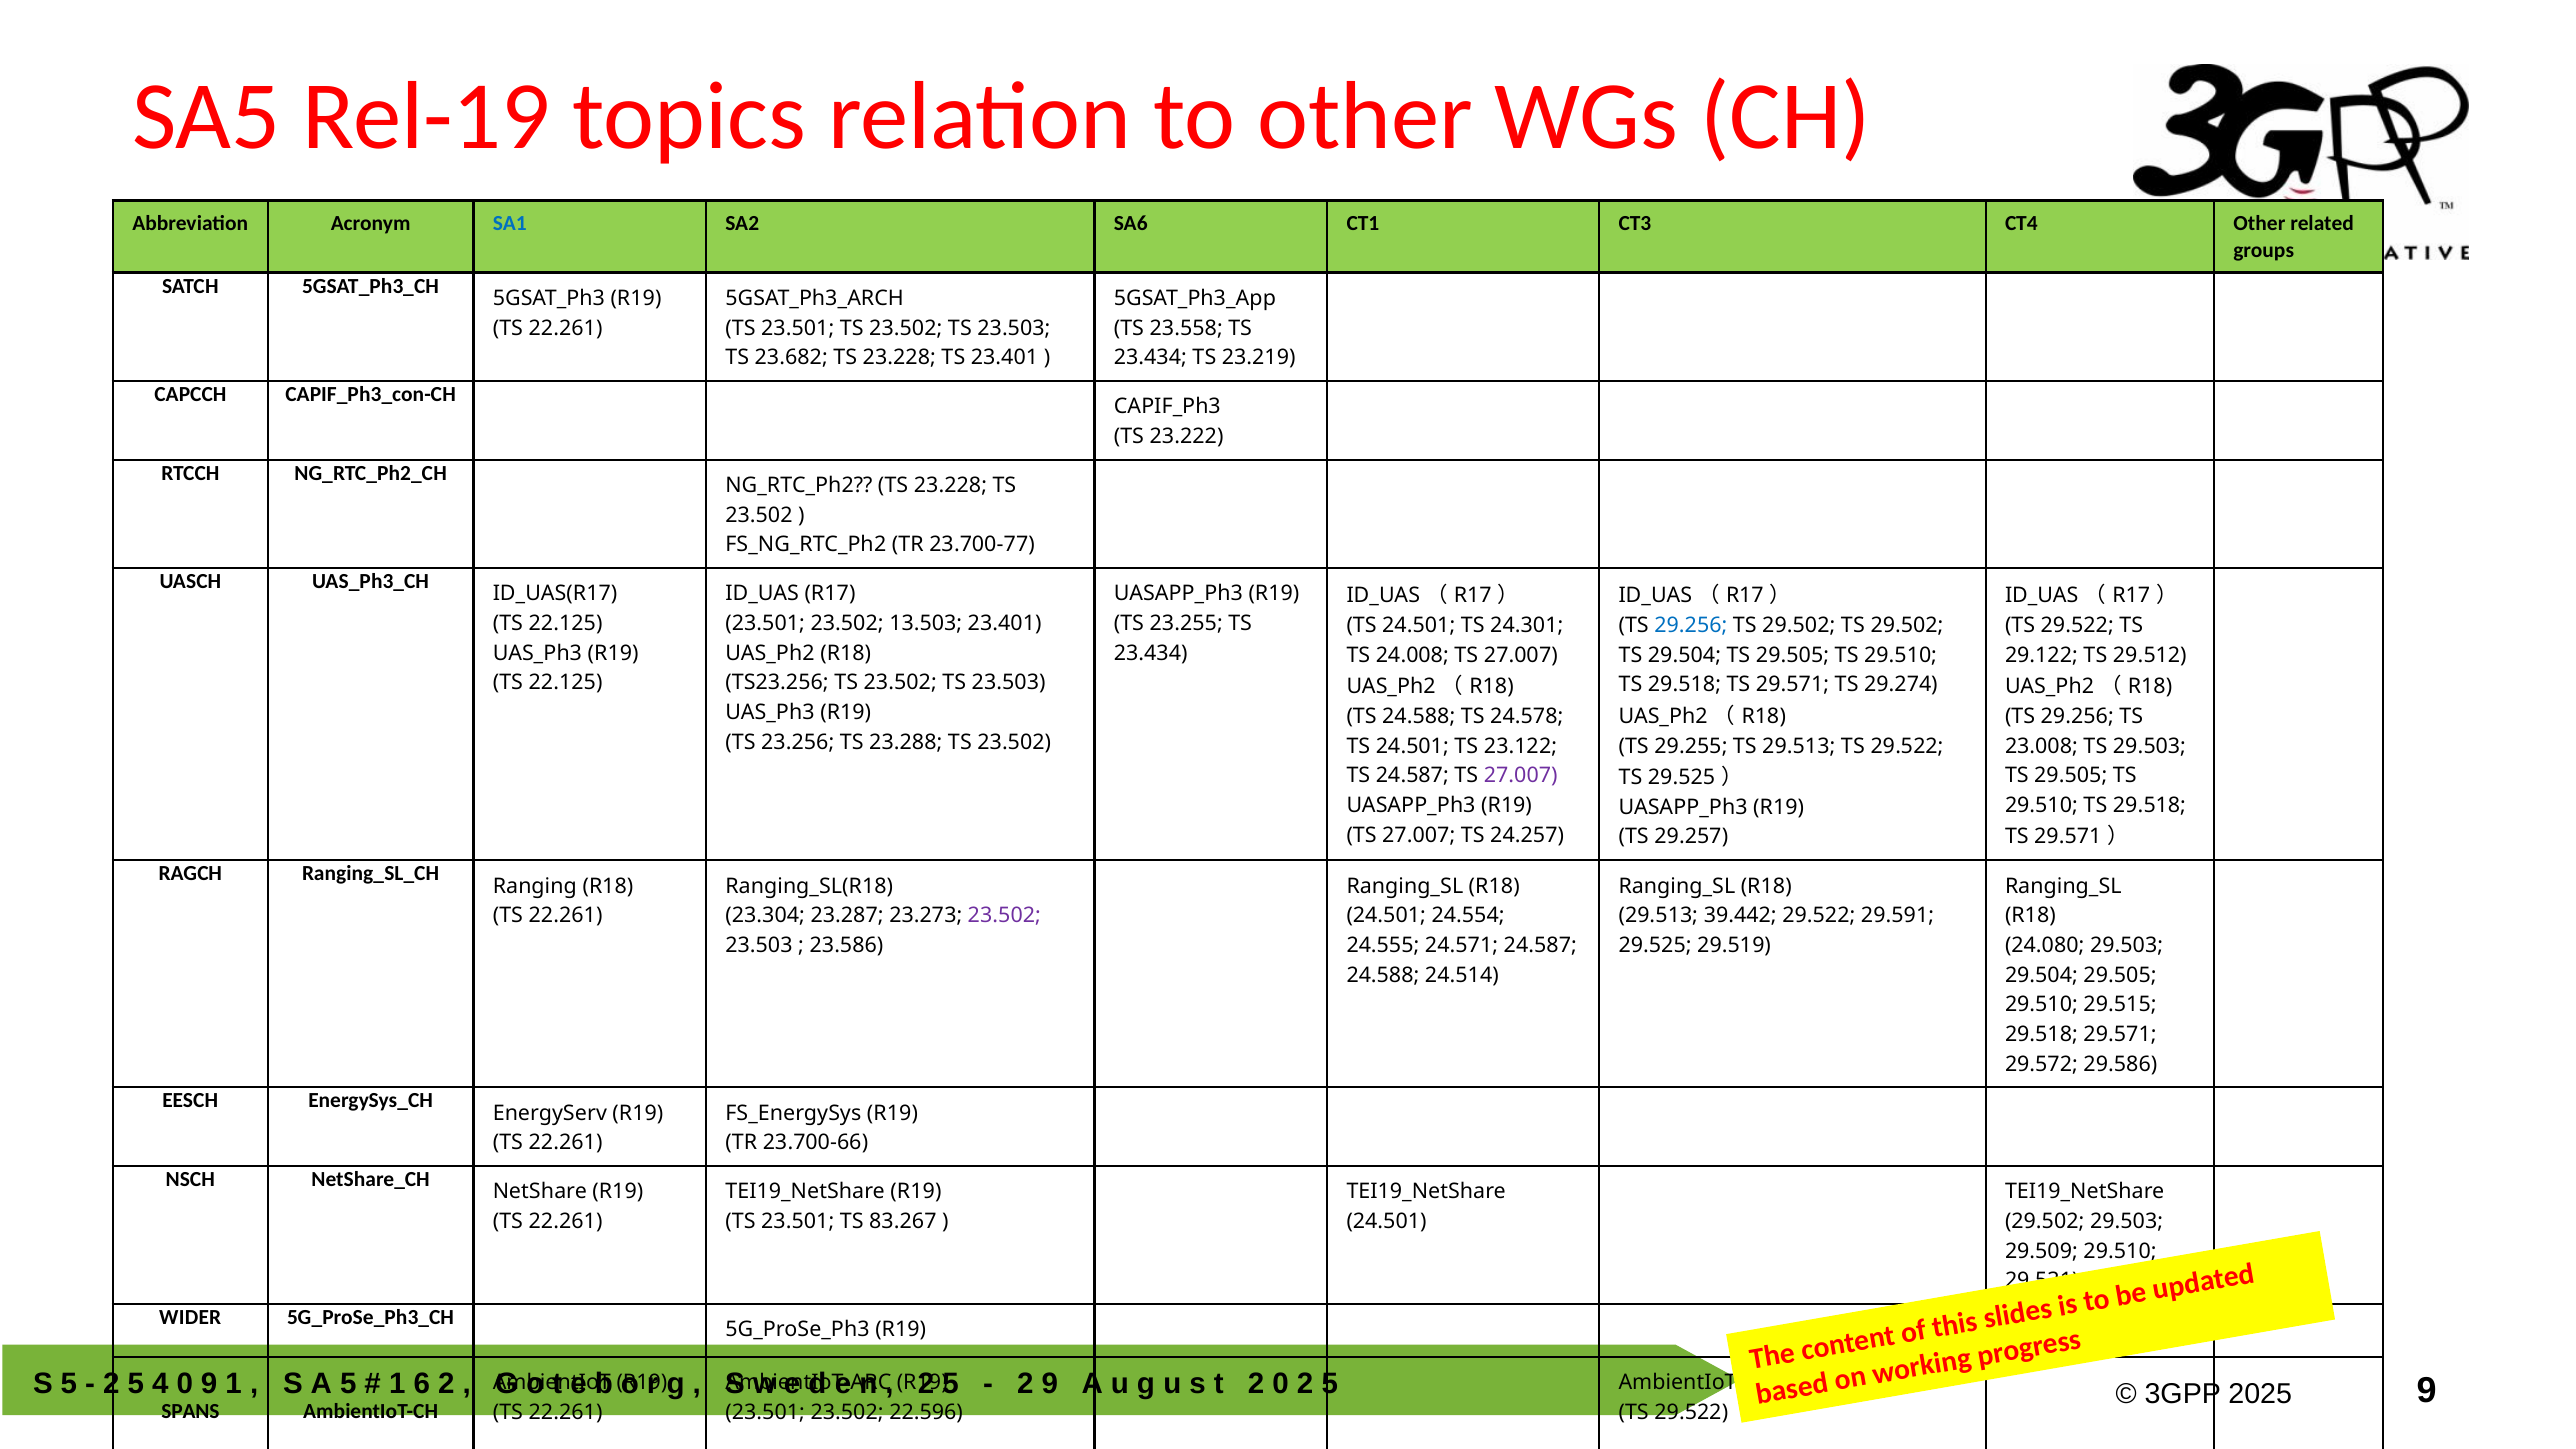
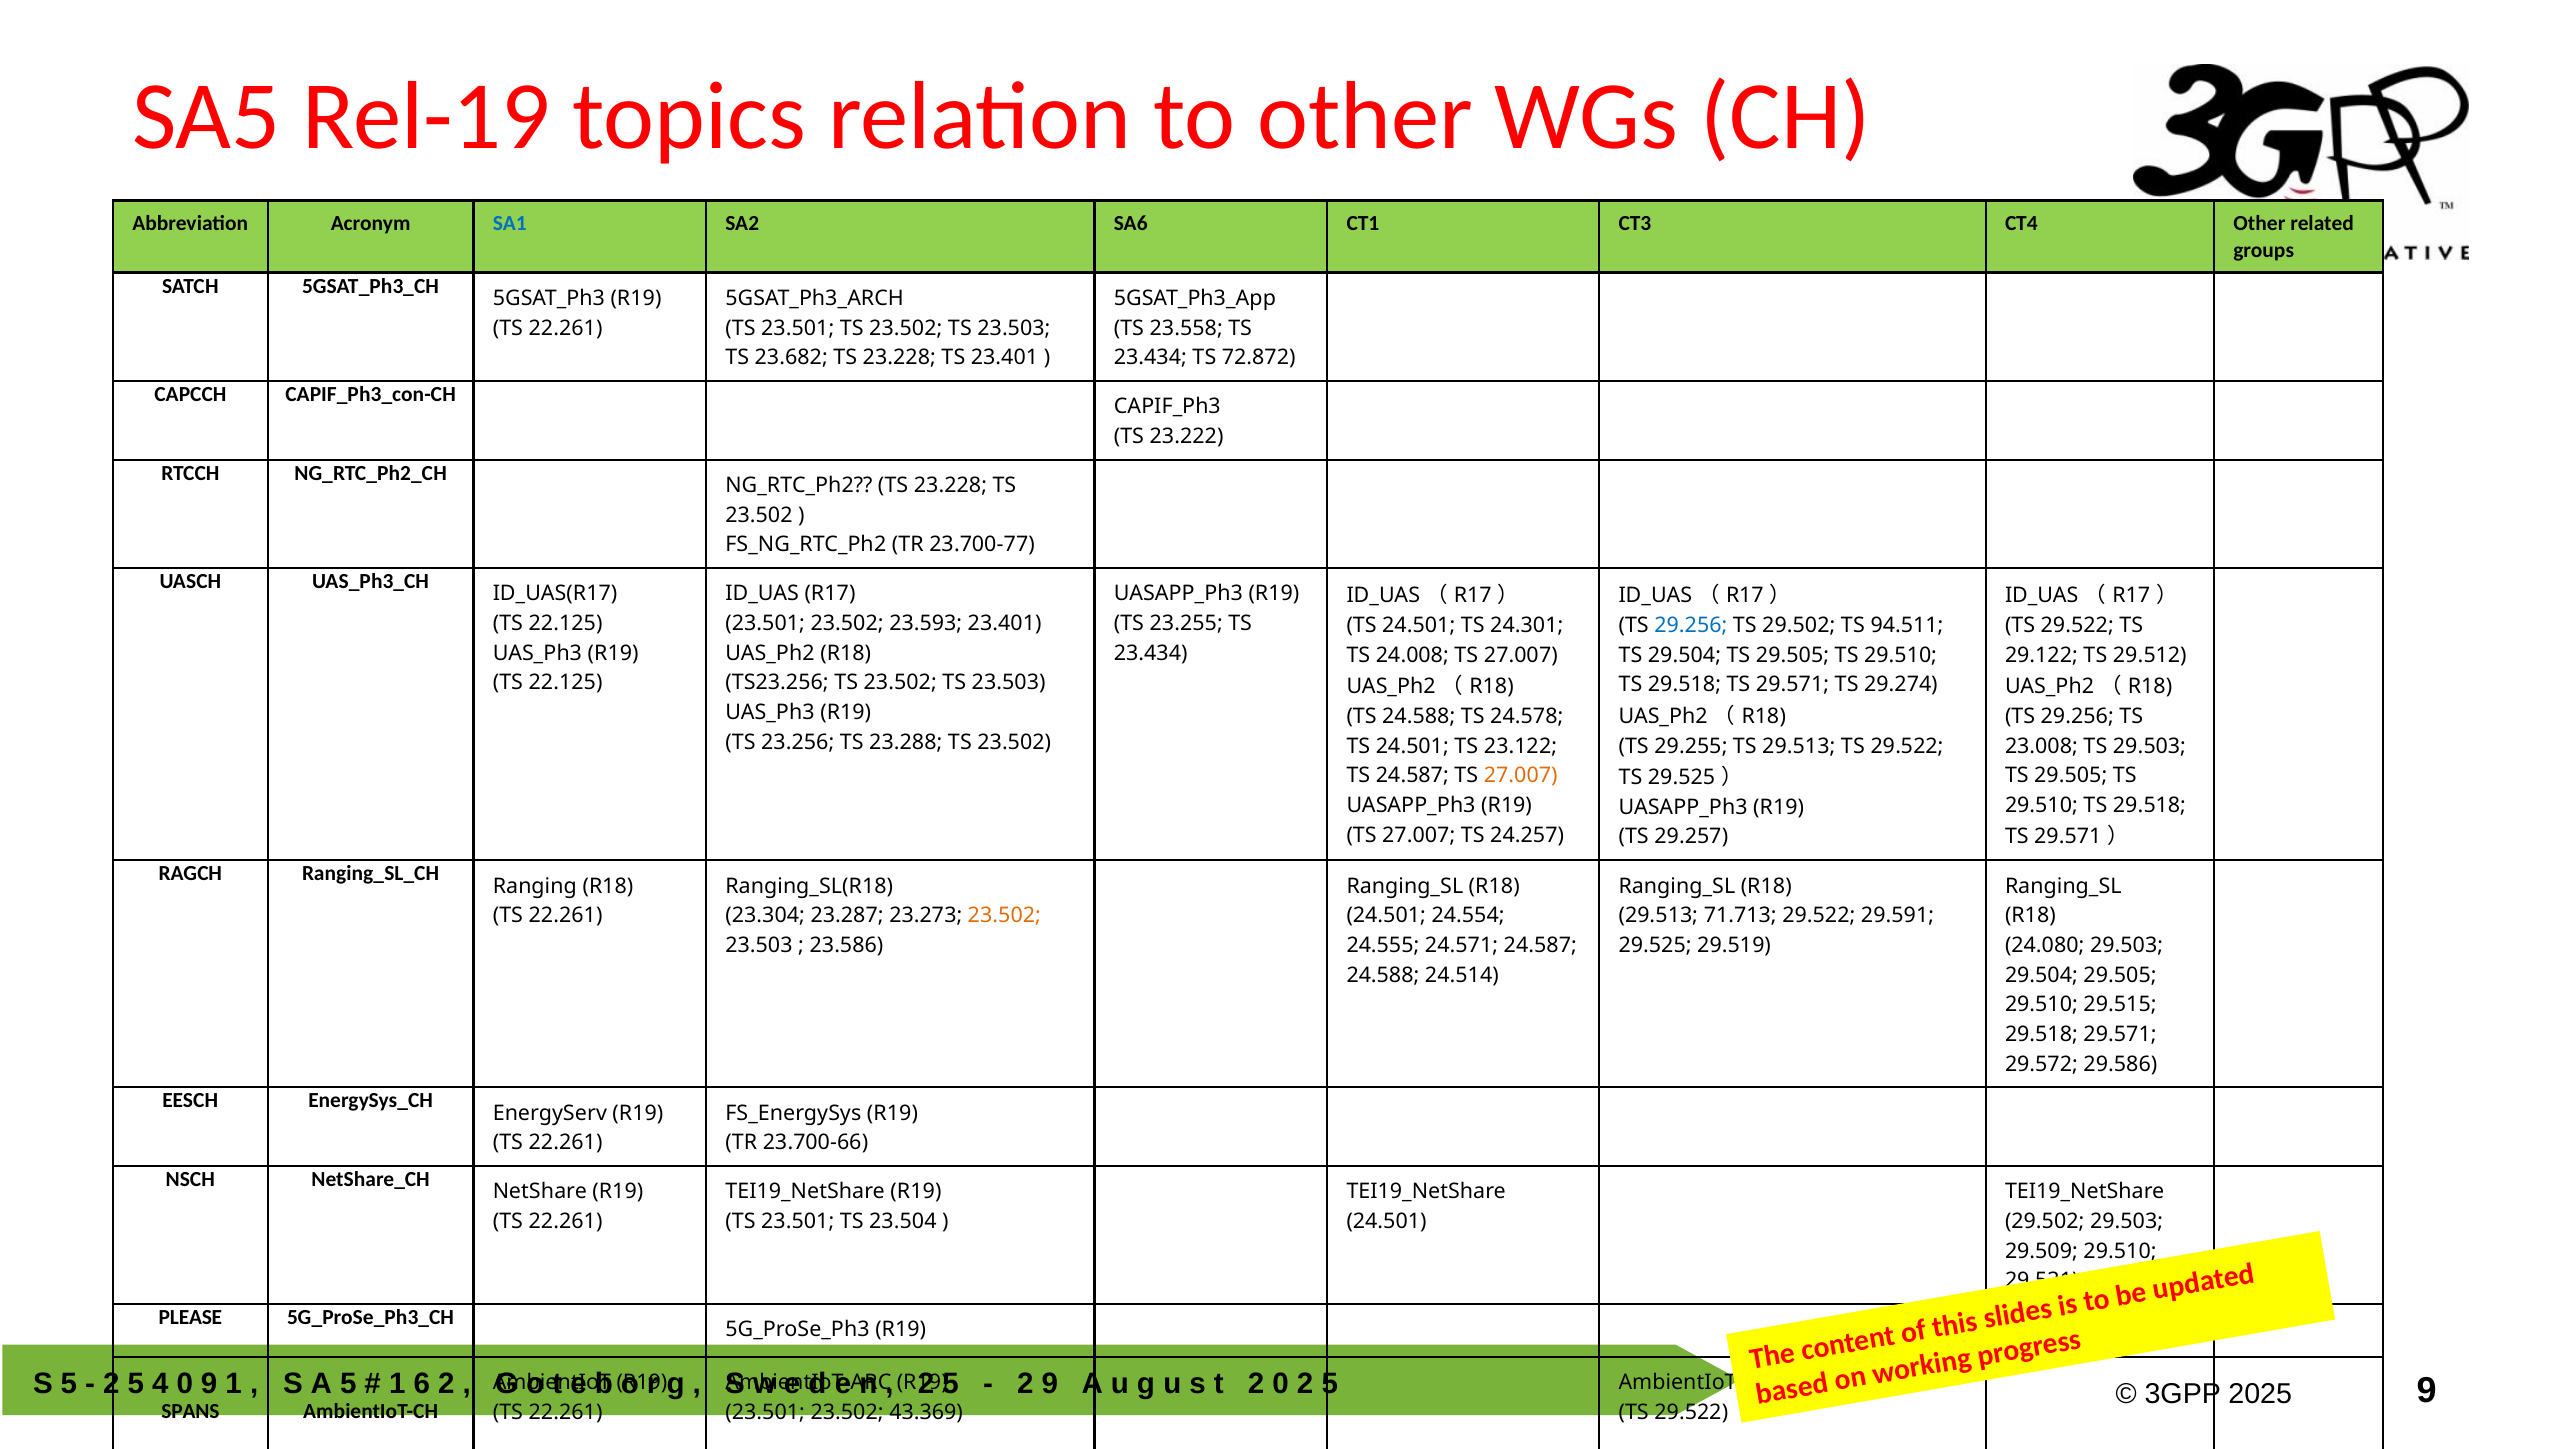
23.219: 23.219 -> 72.872
13.503: 13.503 -> 23.593
29.502 TS 29.502: 29.502 -> 94.511
27.007 at (1521, 776) colour: purple -> orange
23.502 at (1004, 916) colour: purple -> orange
39.442: 39.442 -> 71.713
83.267: 83.267 -> 23.504
WIDER: WIDER -> PLEASE
22.596: 22.596 -> 43.369
